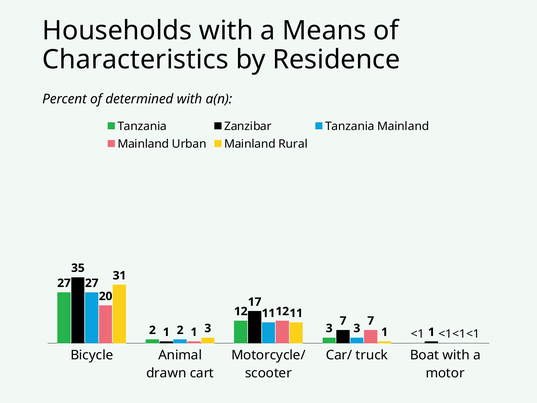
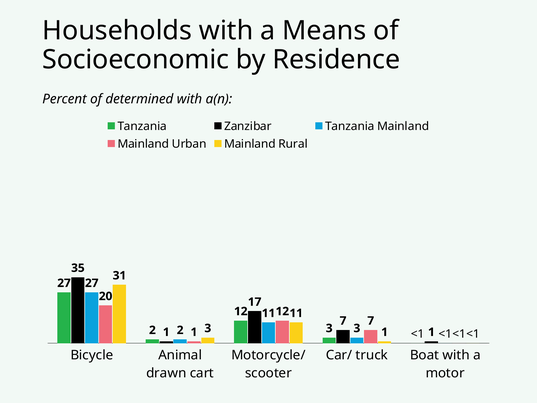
Characteristics: Characteristics -> Socioeconomic
